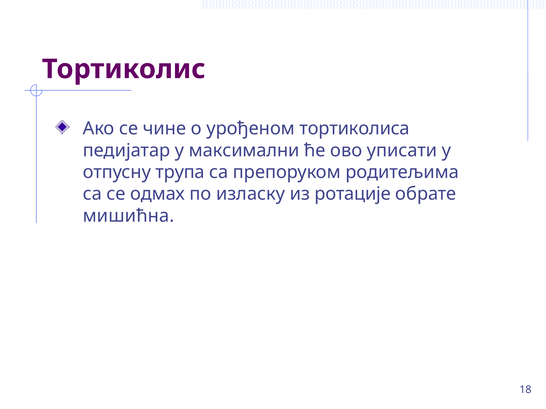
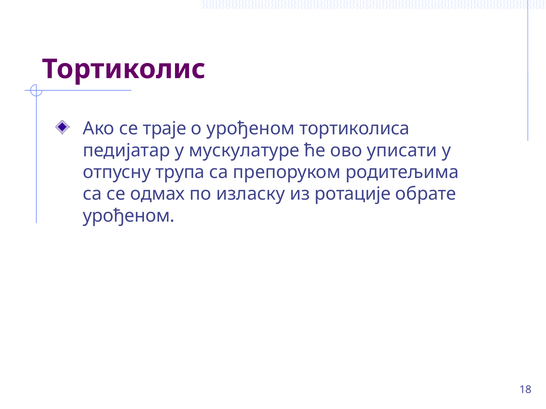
чине: чине -> траје
максимални: максимални -> мускулатуре
мишићна at (129, 216): мишићна -> урођеном
